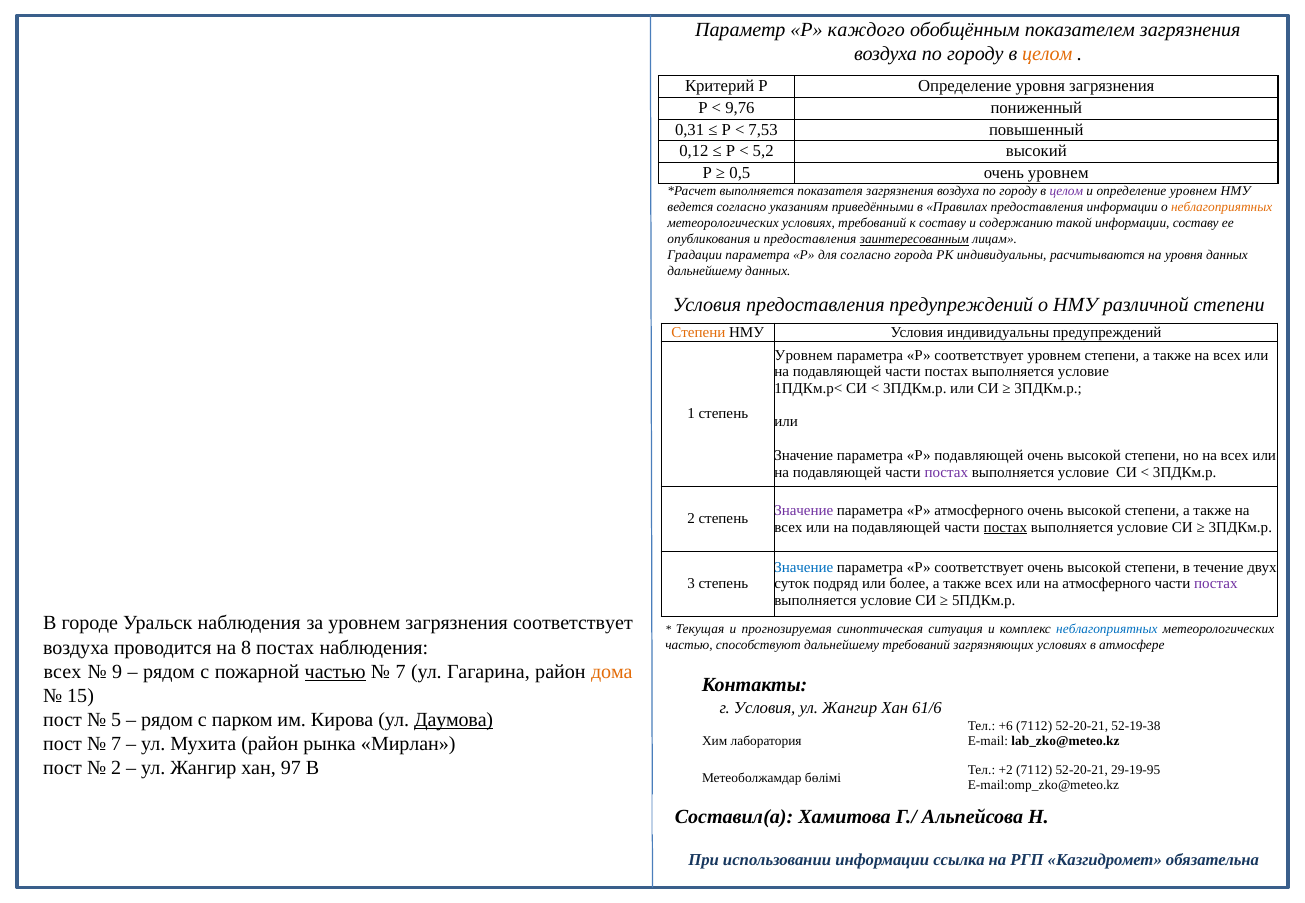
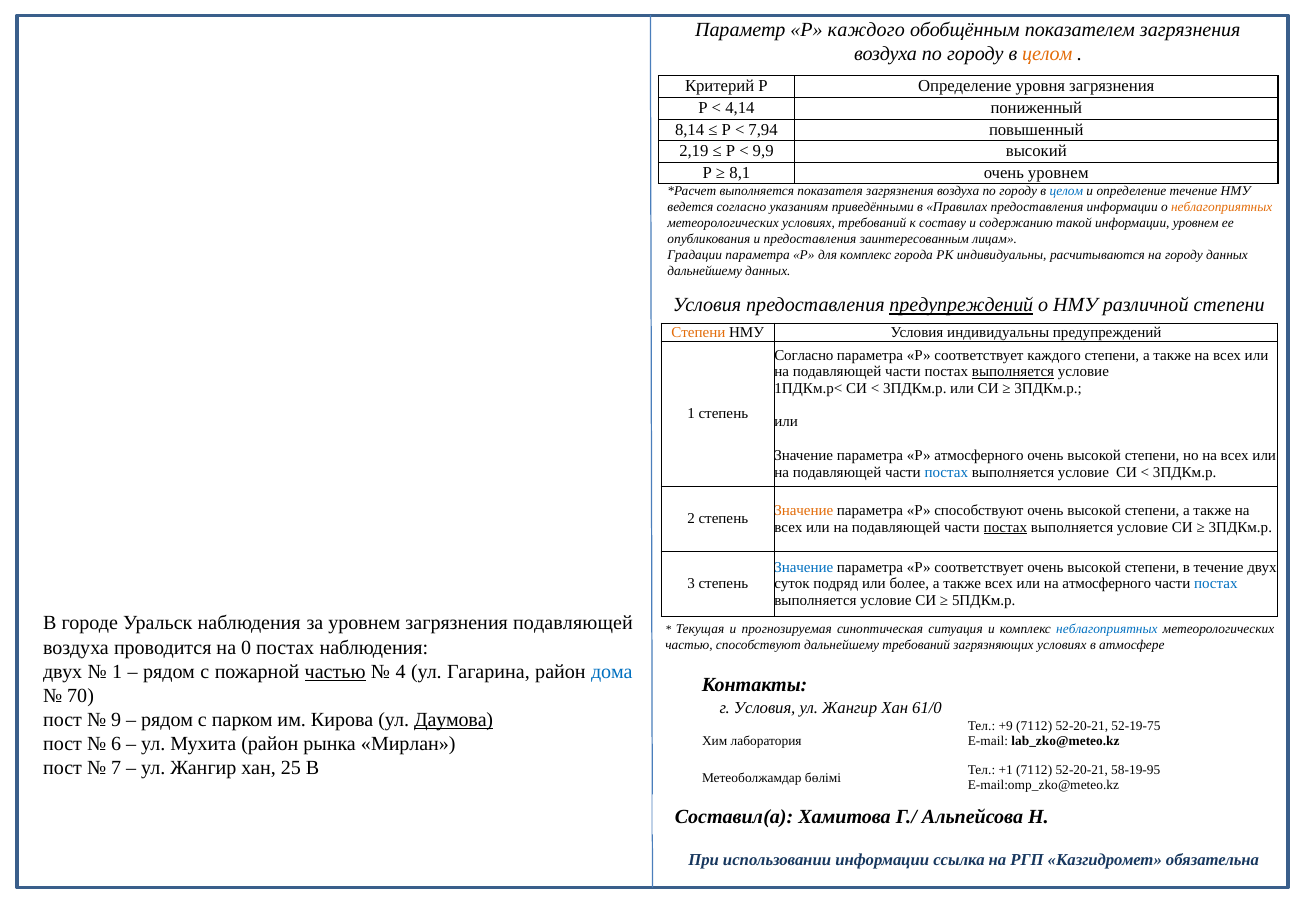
9,76: 9,76 -> 4,14
0,31: 0,31 -> 8,14
7,53: 7,53 -> 7,94
0,12: 0,12 -> 2,19
5,2: 5,2 -> 9,9
0,5: 0,5 -> 8,1
целом at (1066, 191) colour: purple -> blue
определение уровнем: уровнем -> течение
информации составу: составу -> уровнем
заинтересованным underline: present -> none
для согласно: согласно -> комплекс
на уровня: уровня -> городу
предупреждений at (961, 306) underline: none -> present
Уровнем at (804, 355): Уровнем -> Согласно
соответствует уровнем: уровнем -> каждого
выполняется at (1013, 372) underline: none -> present
Р подавляющей: подавляющей -> атмосферного
постах at (946, 472) colour: purple -> blue
Значение at (804, 511) colour: purple -> orange
Р атмосферного: атмосферного -> способствуют
постах at (1216, 584) colour: purple -> blue
загрязнения соответствует: соответствует -> подавляющей
8: 8 -> 0
всех at (62, 672): всех -> двух
9 at (117, 672): 9 -> 1
7 at (401, 672): 7 -> 4
дома colour: orange -> blue
15: 15 -> 70
61/6: 61/6 -> 61/0
5: 5 -> 9
+6: +6 -> +9
52-19-38: 52-19-38 -> 52-19-75
7 at (116, 744): 7 -> 6
2 at (116, 768): 2 -> 7
97: 97 -> 25
+2: +2 -> +1
29-19-95: 29-19-95 -> 58-19-95
